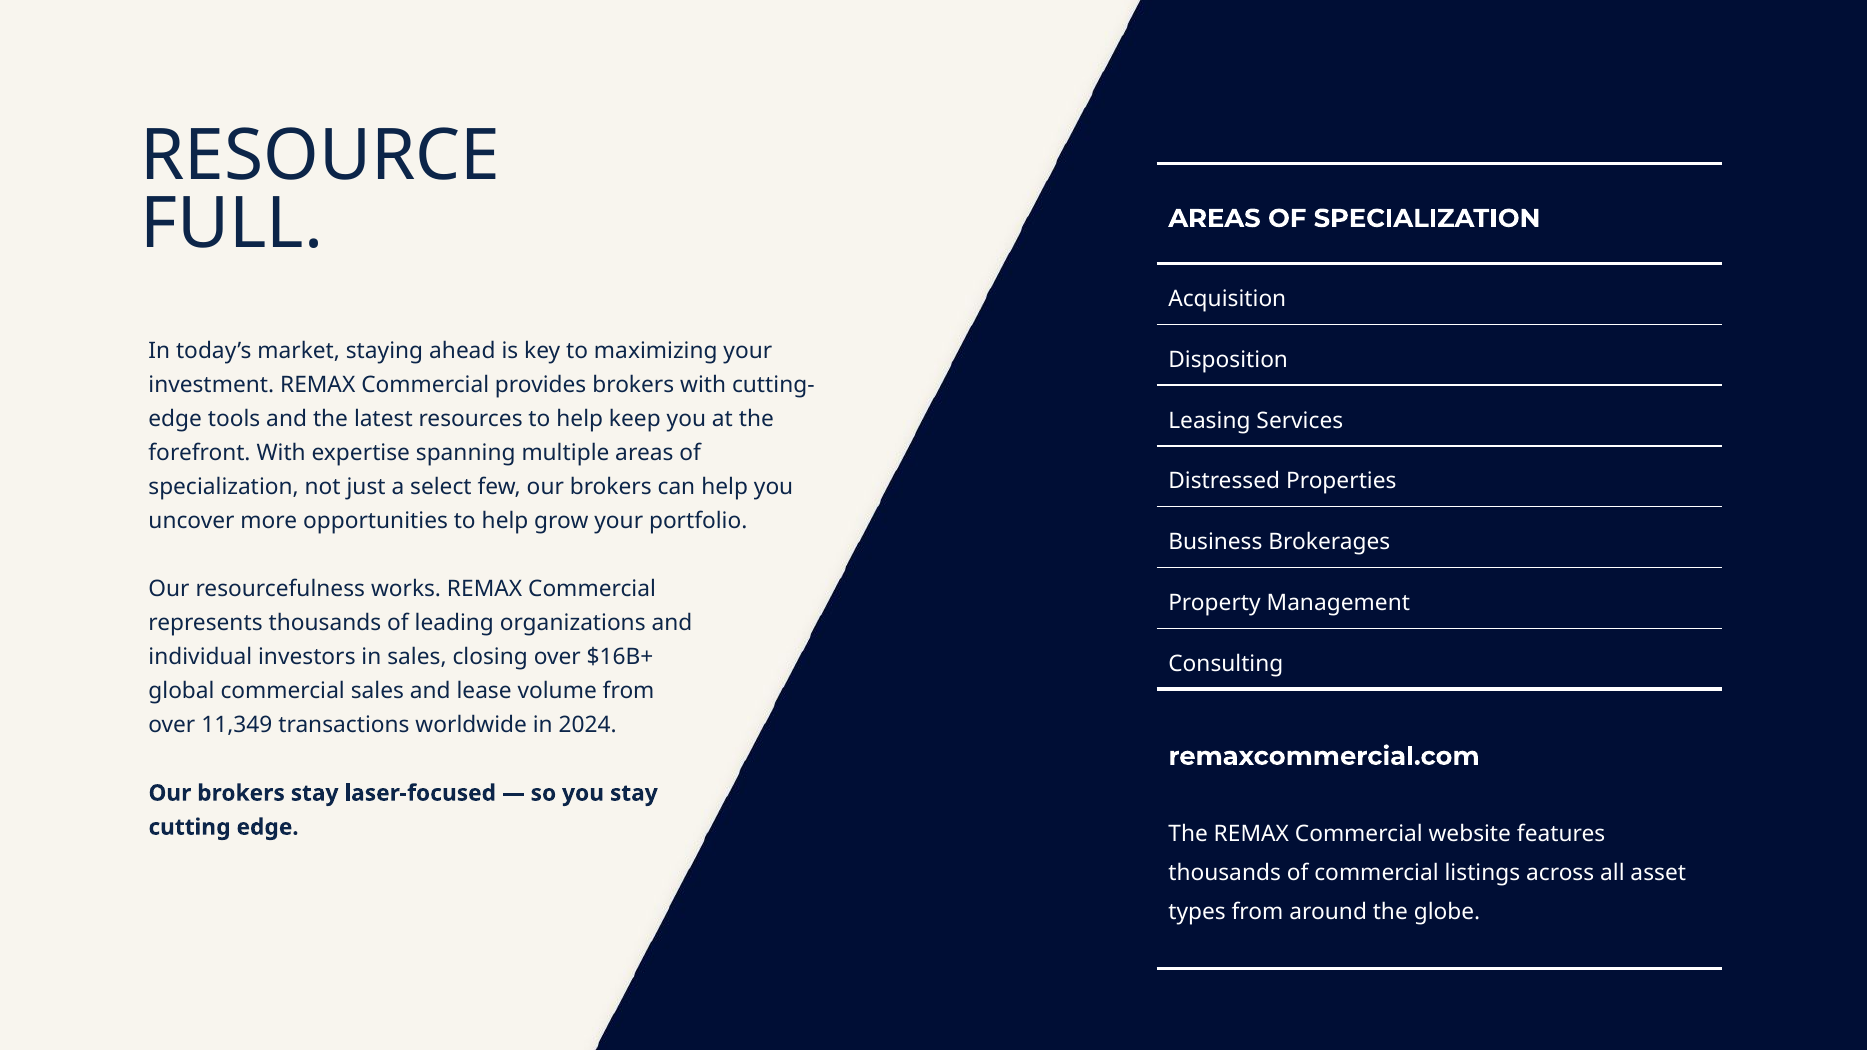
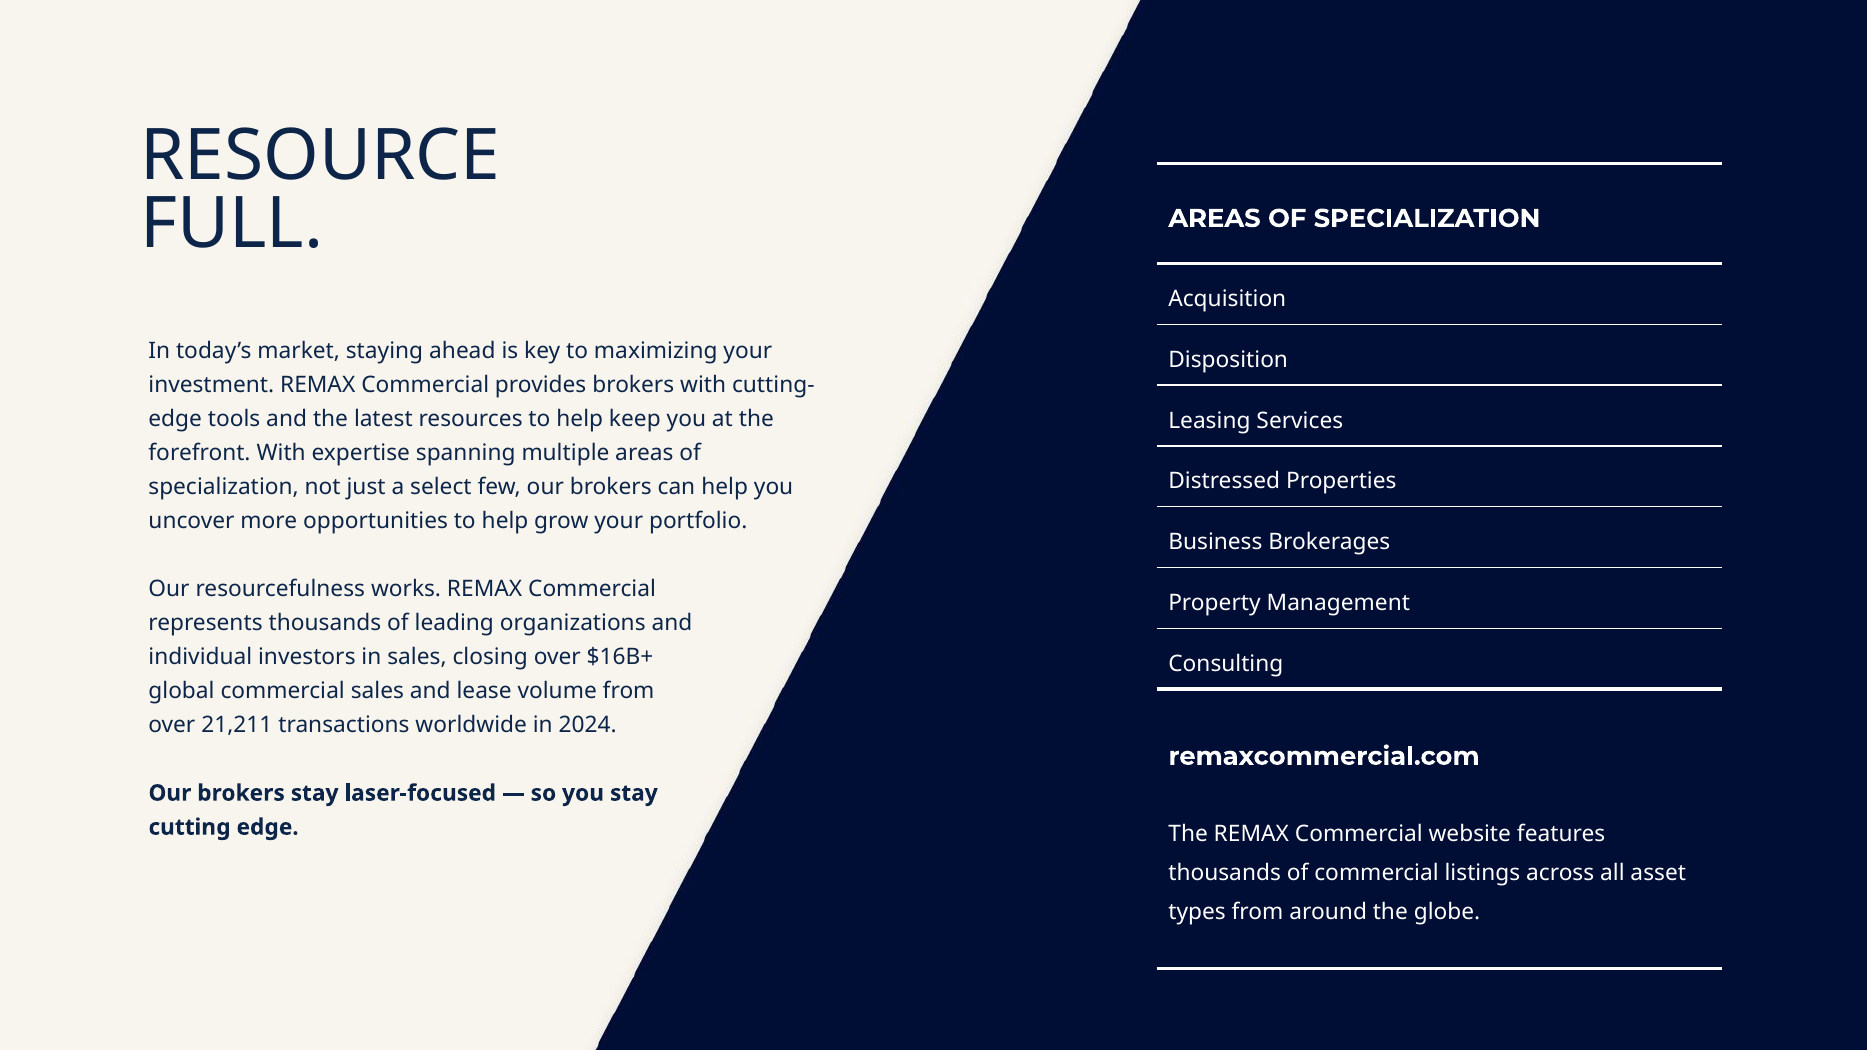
11,349: 11,349 -> 21,211
